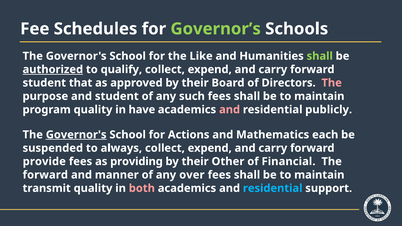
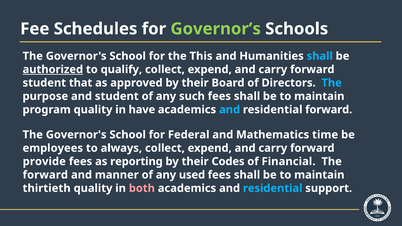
Like: Like -> This
shall at (320, 56) colour: light green -> light blue
The at (332, 83) colour: pink -> light blue
and at (230, 110) colour: pink -> light blue
residential publicly: publicly -> forward
Governor's at (76, 135) underline: present -> none
Actions: Actions -> Federal
each: each -> time
suspended: suspended -> employees
providing: providing -> reporting
Other: Other -> Codes
over: over -> used
transmit: transmit -> thirtieth
